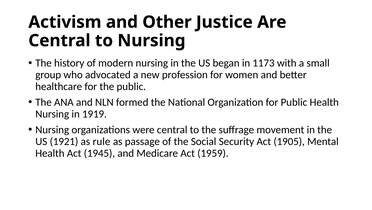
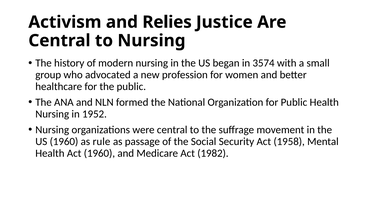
Other: Other -> Relies
1173: 1173 -> 3574
1919: 1919 -> 1952
US 1921: 1921 -> 1960
1905: 1905 -> 1958
Act 1945: 1945 -> 1960
1959: 1959 -> 1982
